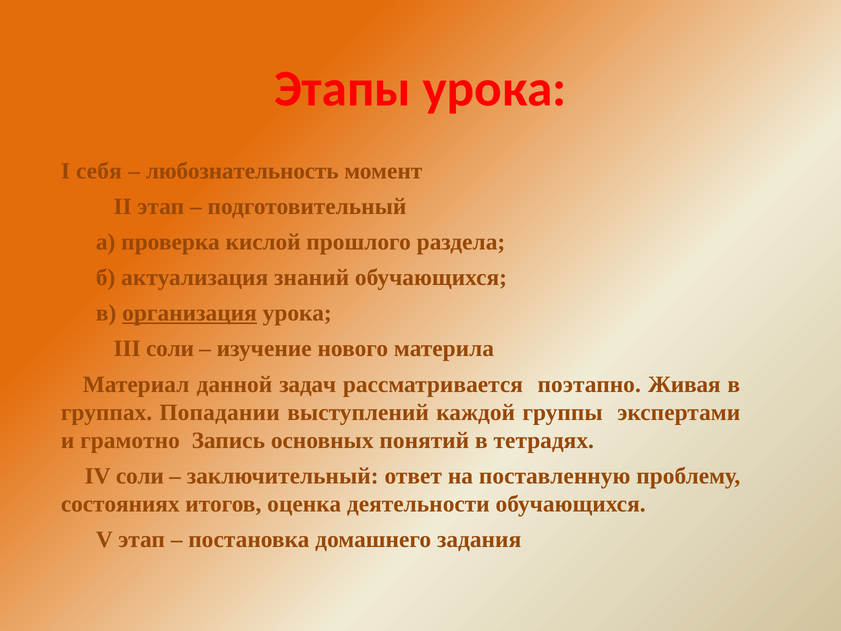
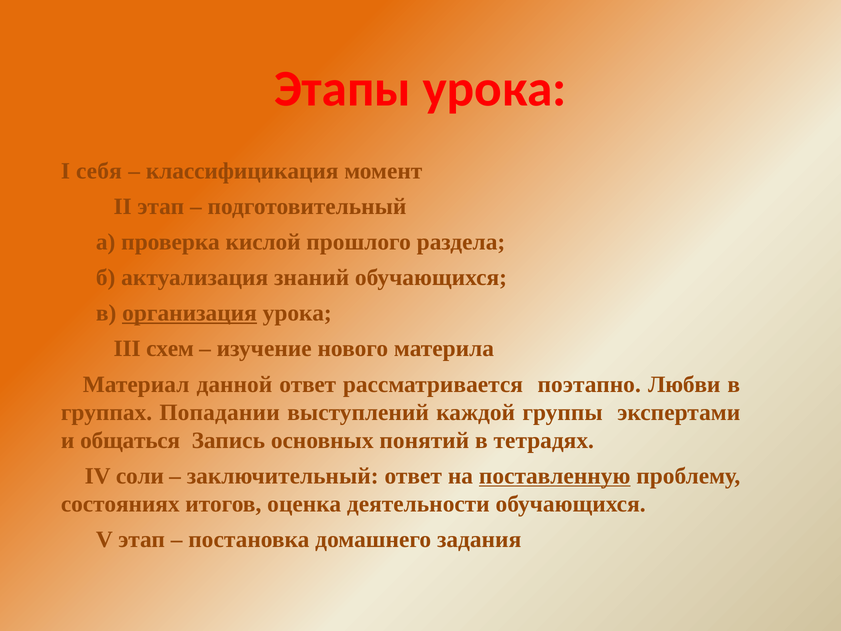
любознательность: любознательность -> классифицикация
III соли: соли -> схем
данной задач: задач -> ответ
Живая: Живая -> Любви
грамотно: грамотно -> общаться
поставленную underline: none -> present
